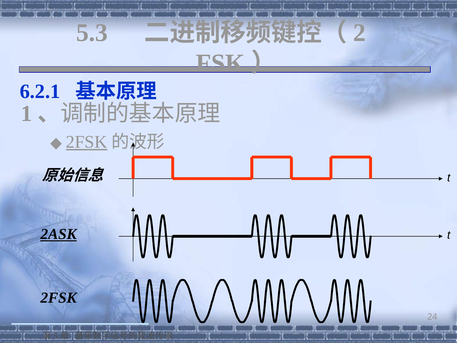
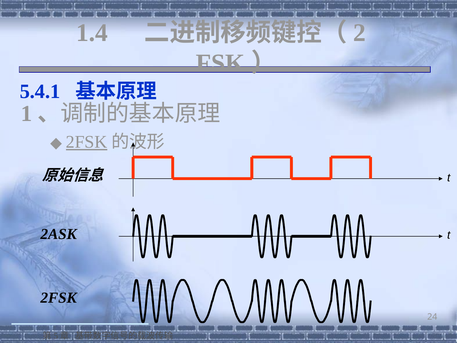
5.3: 5.3 -> 1.4
6.2.1: 6.2.1 -> 5.4.1
2ASK underline: present -> none
